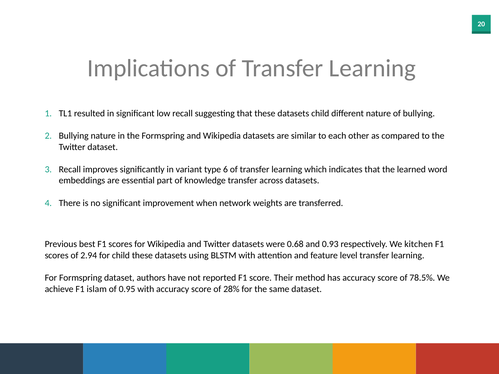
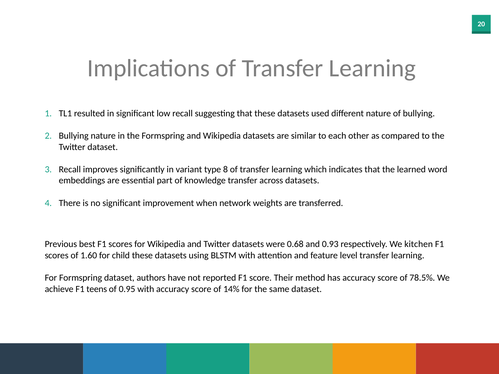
datasets child: child -> used
6: 6 -> 8
2.94: 2.94 -> 1.60
islam: islam -> teens
28%: 28% -> 14%
